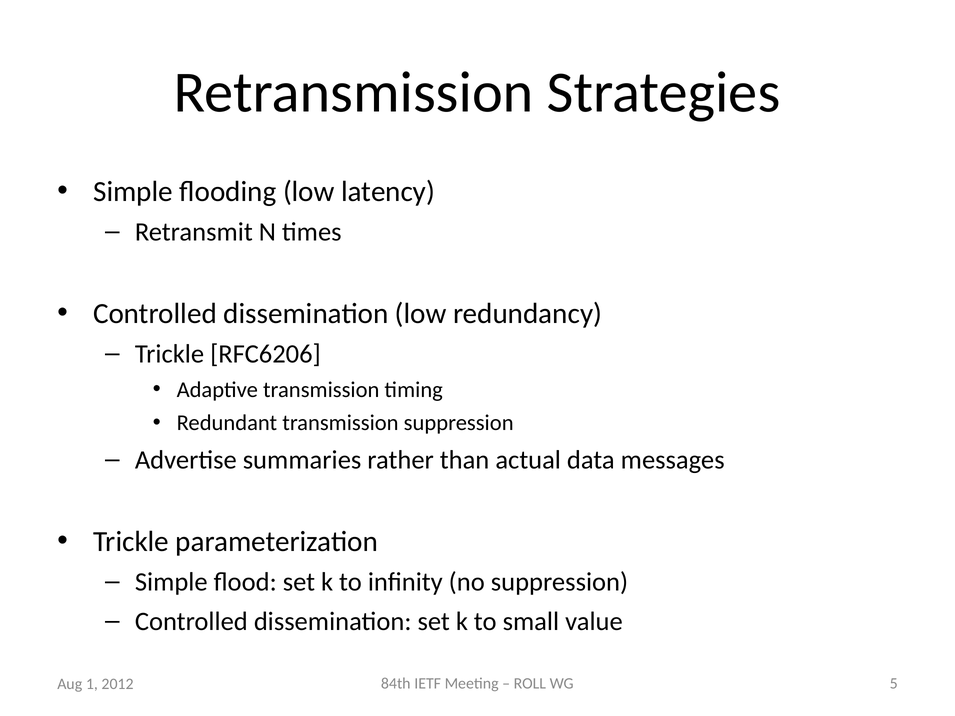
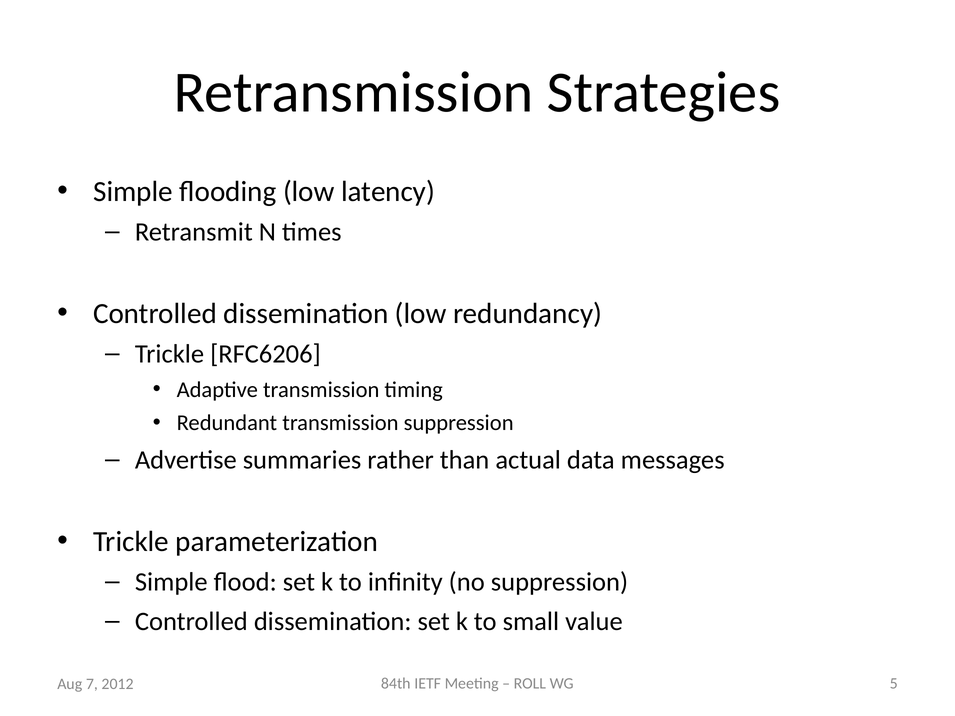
1: 1 -> 7
